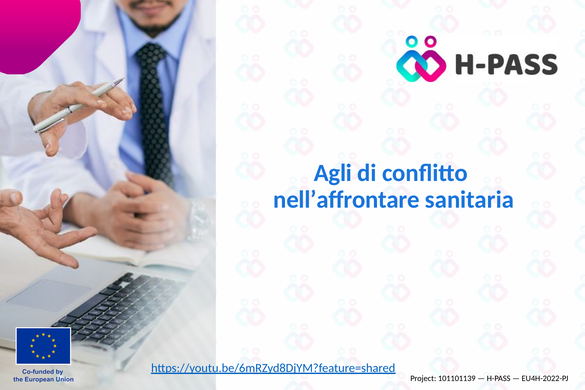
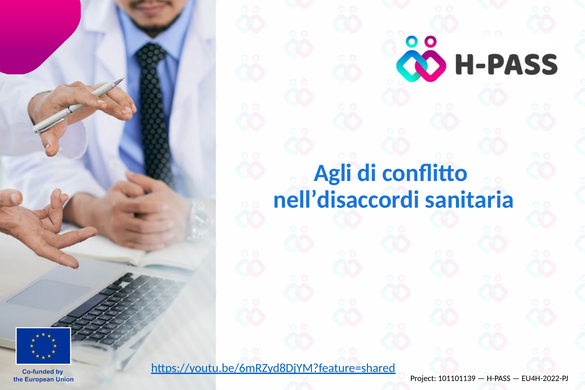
nell’affrontare: nell’affrontare -> nell’disaccordi
